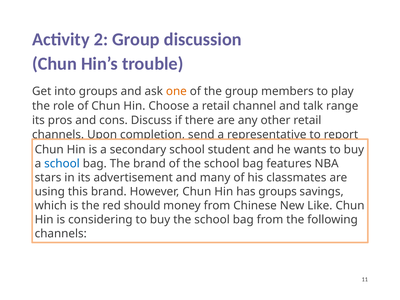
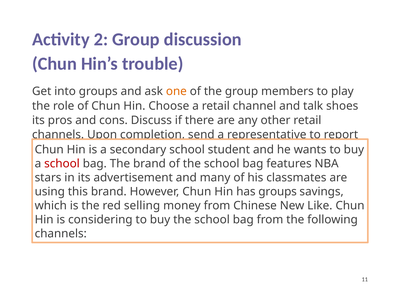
range: range -> shoes
school at (62, 164) colour: blue -> red
should: should -> selling
